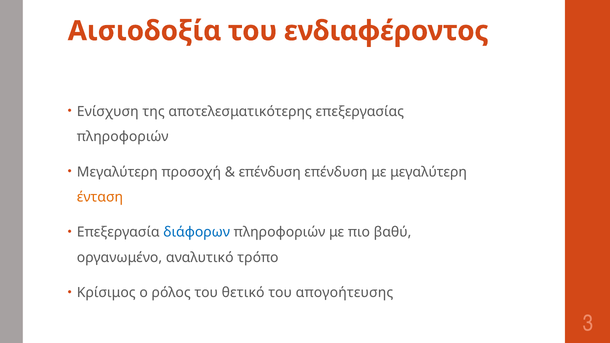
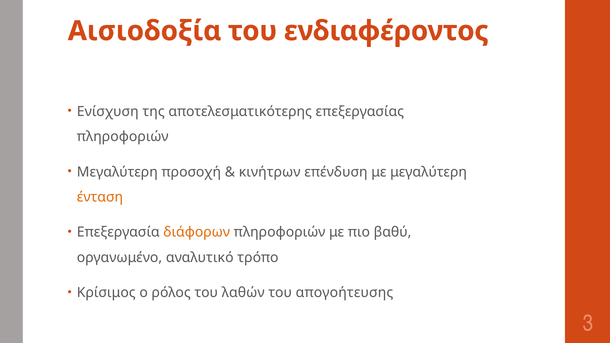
επένδυση at (270, 172): επένδυση -> κινήτρων
διάφορων colour: blue -> orange
θετικό: θετικό -> λαθών
